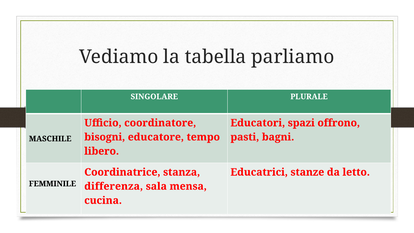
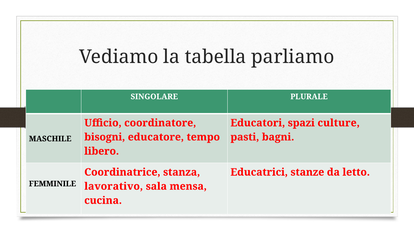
offrono: offrono -> culture
differenza: differenza -> lavorativo
